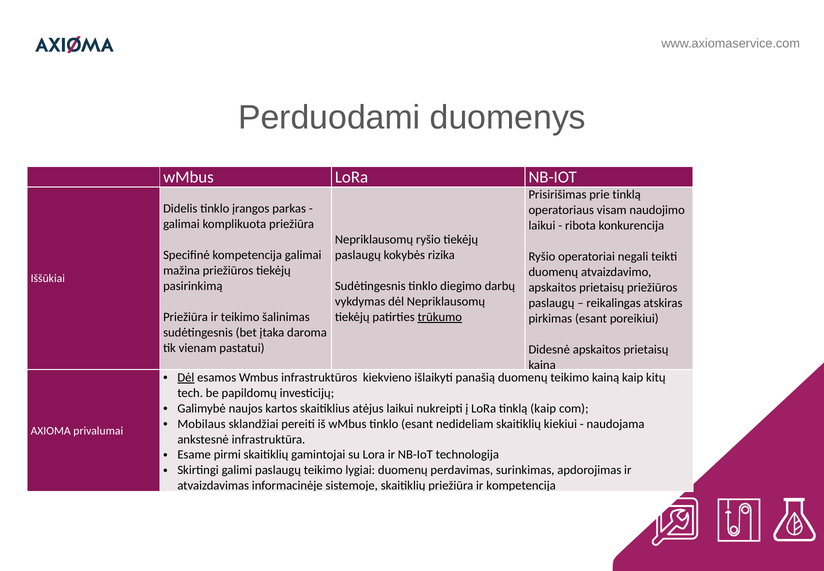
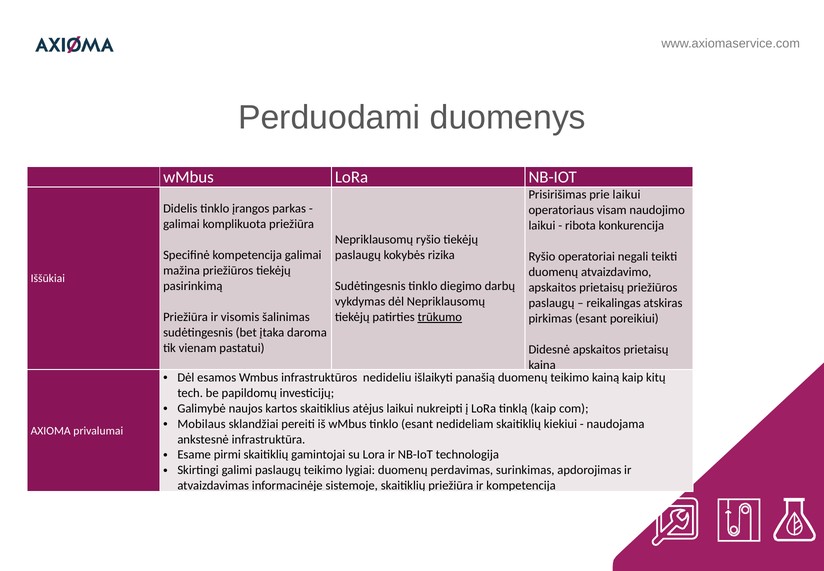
prie tinklą: tinklą -> laikui
ir teikimo: teikimo -> visomis
Dėl at (186, 377) underline: present -> none
kiekvieno: kiekvieno -> nedideliu
